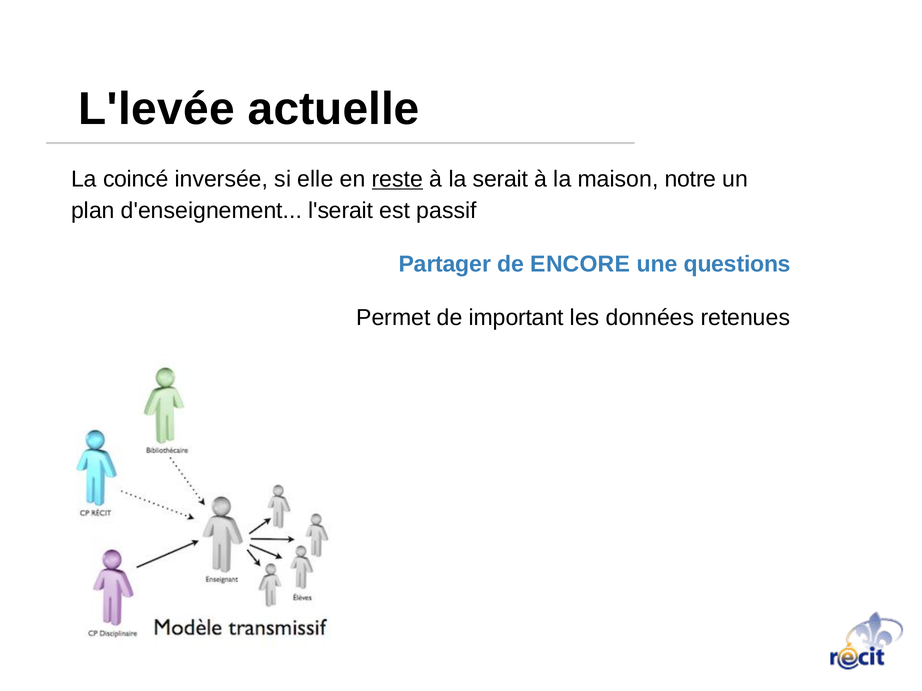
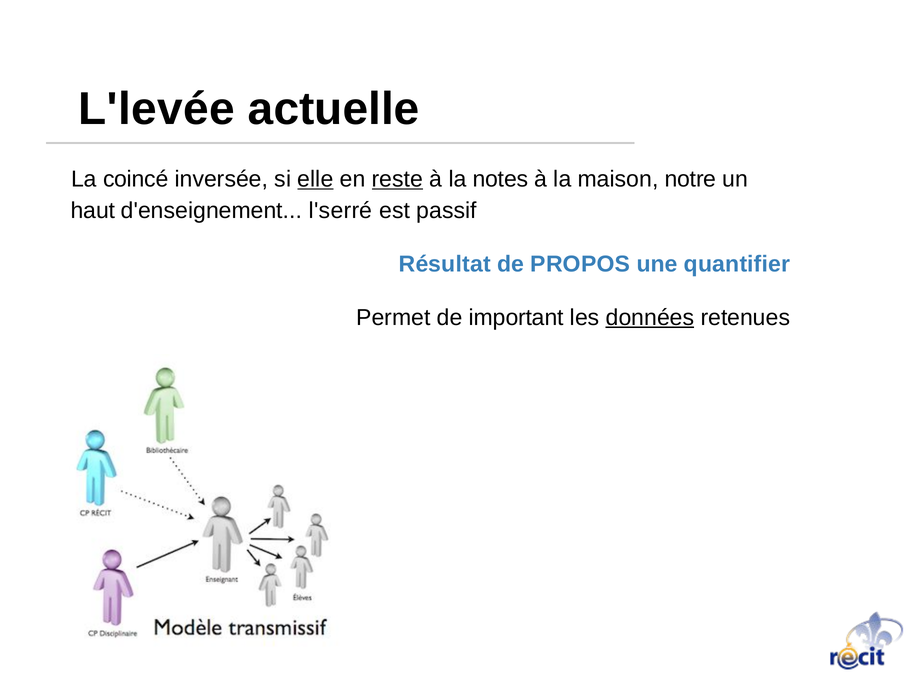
elle underline: none -> present
serait: serait -> notes
plan: plan -> haut
l'serait: l'serait -> l'serré
Partager: Partager -> Résultat
ENCORE: ENCORE -> PROPOS
questions: questions -> quantifier
données underline: none -> present
